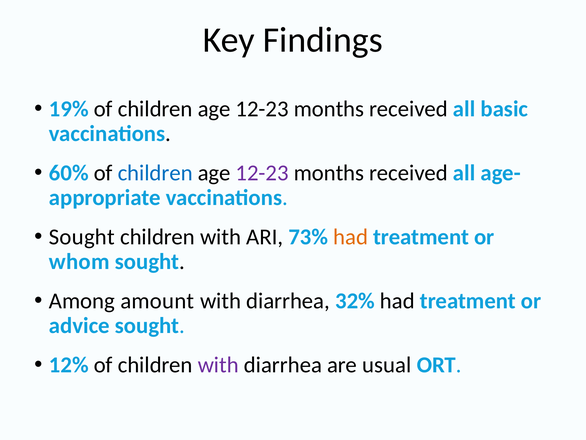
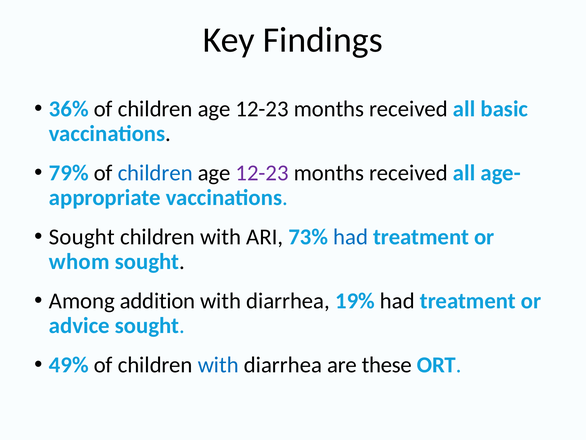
19%: 19% -> 36%
60%: 60% -> 79%
had at (351, 237) colour: orange -> blue
amount: amount -> addition
32%: 32% -> 19%
12%: 12% -> 49%
with at (218, 364) colour: purple -> blue
usual: usual -> these
